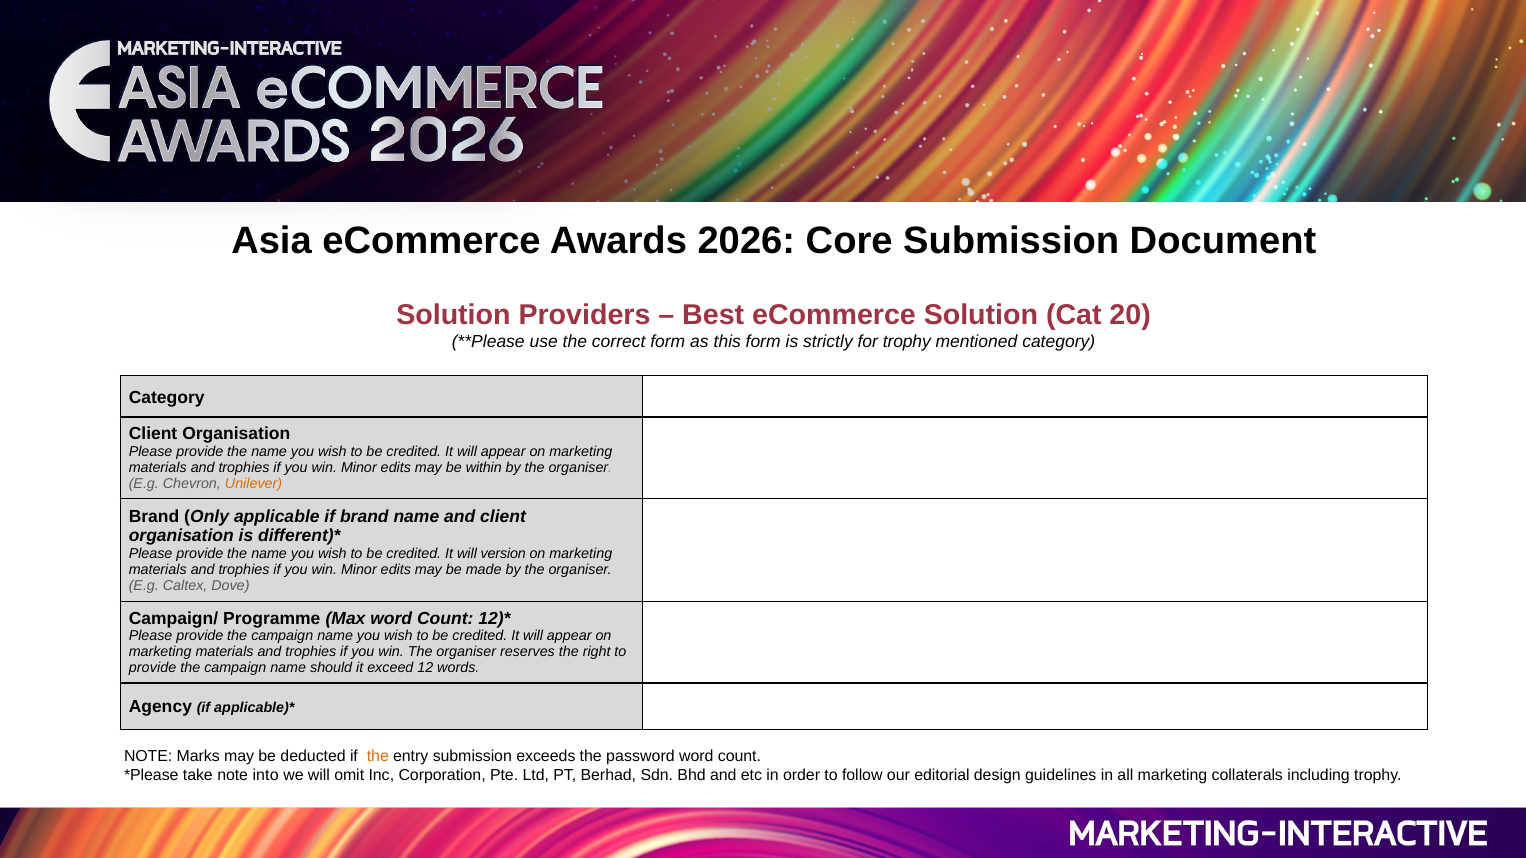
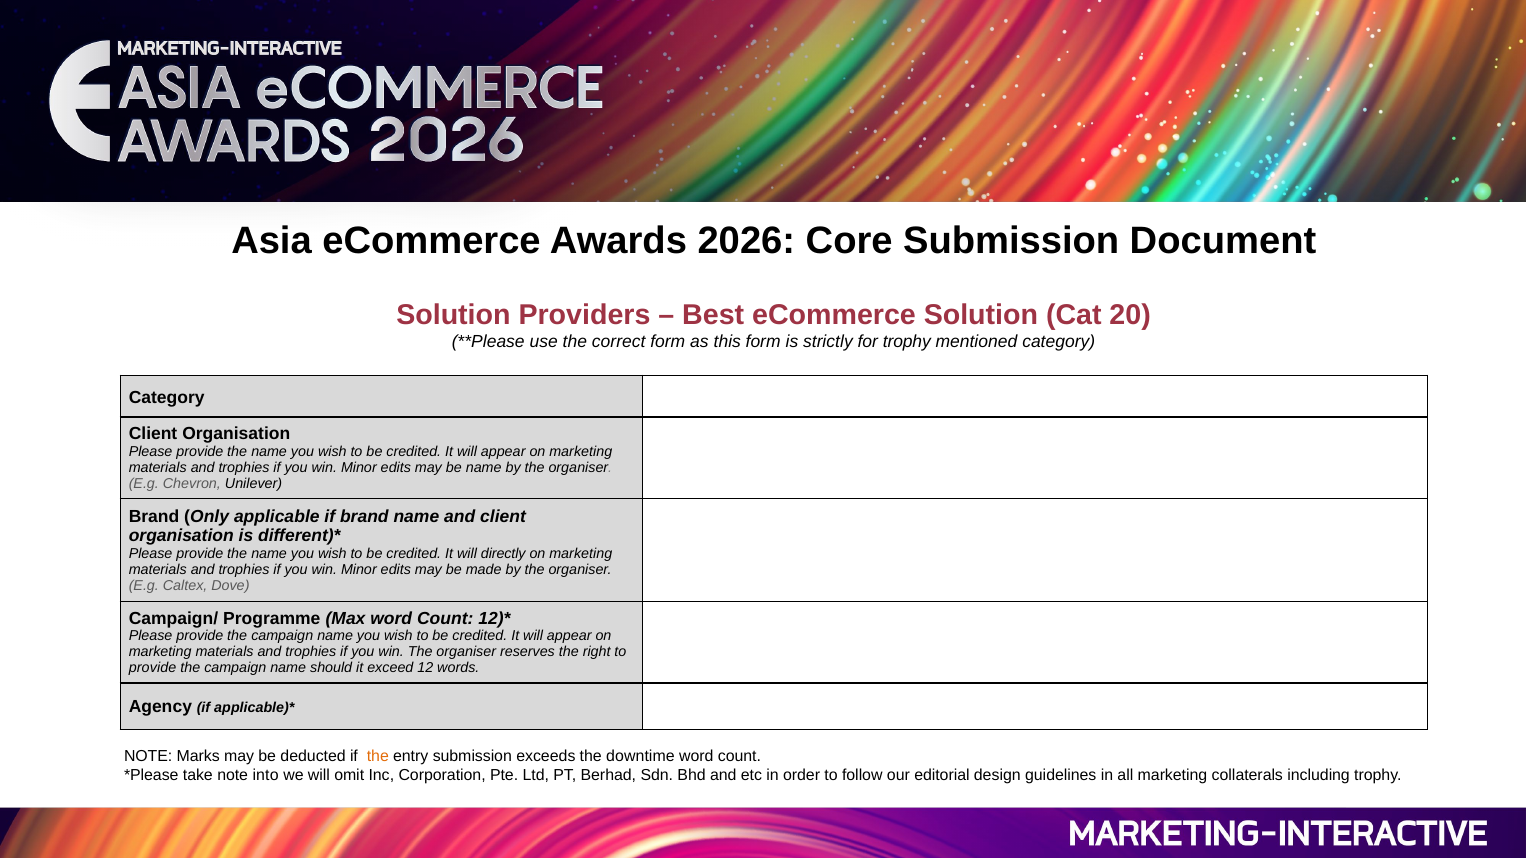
be within: within -> name
Unilever colour: orange -> black
version: version -> directly
password: password -> downtime
